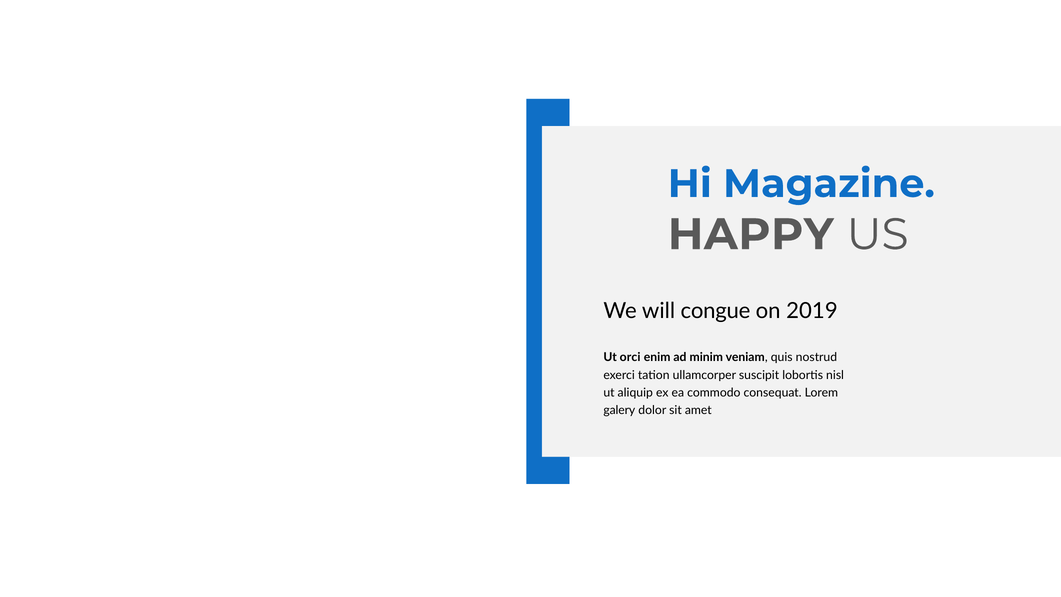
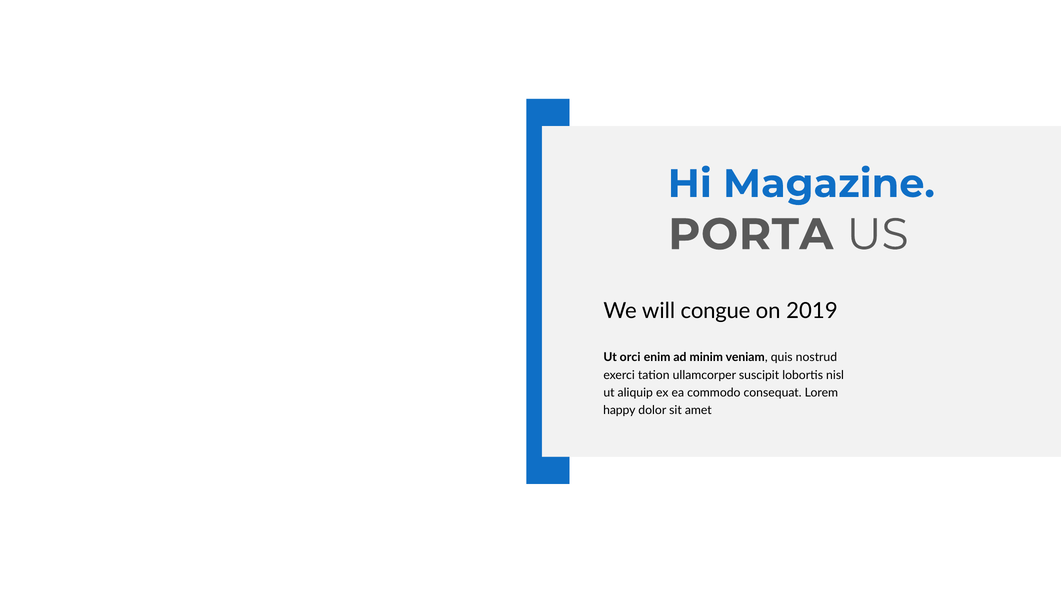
HAPPY: HAPPY -> PORTA
galery: galery -> happy
